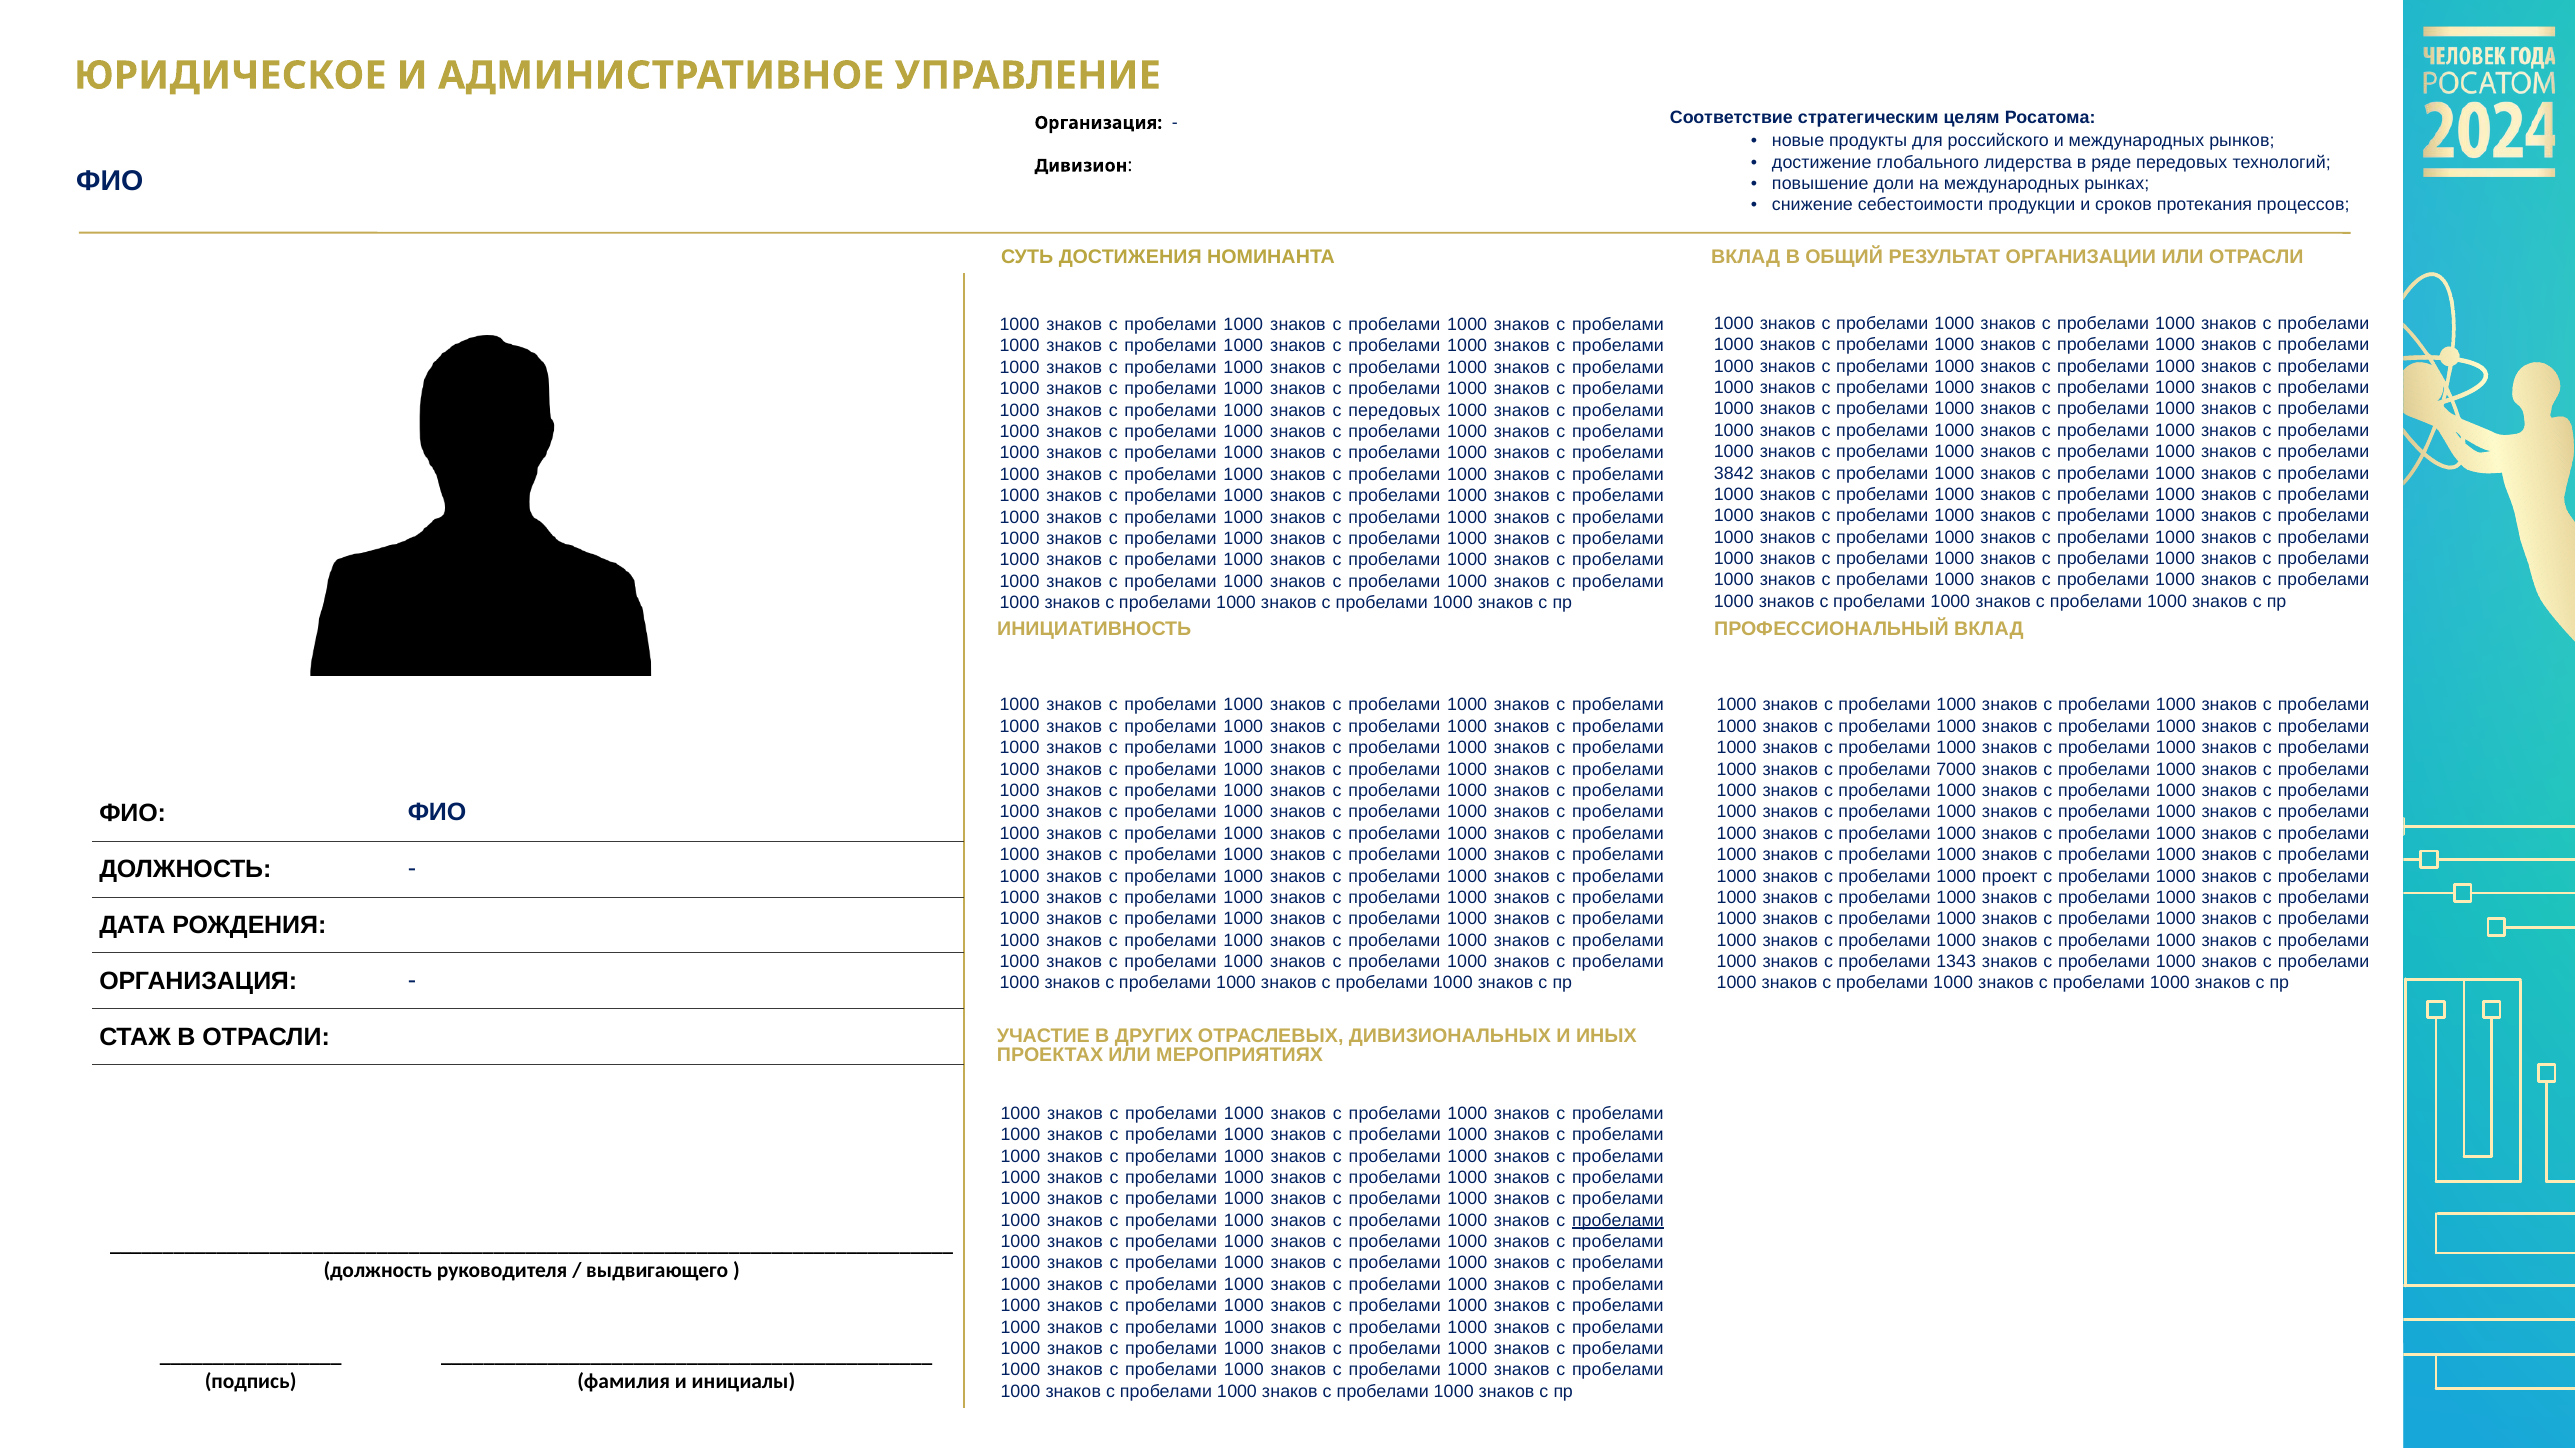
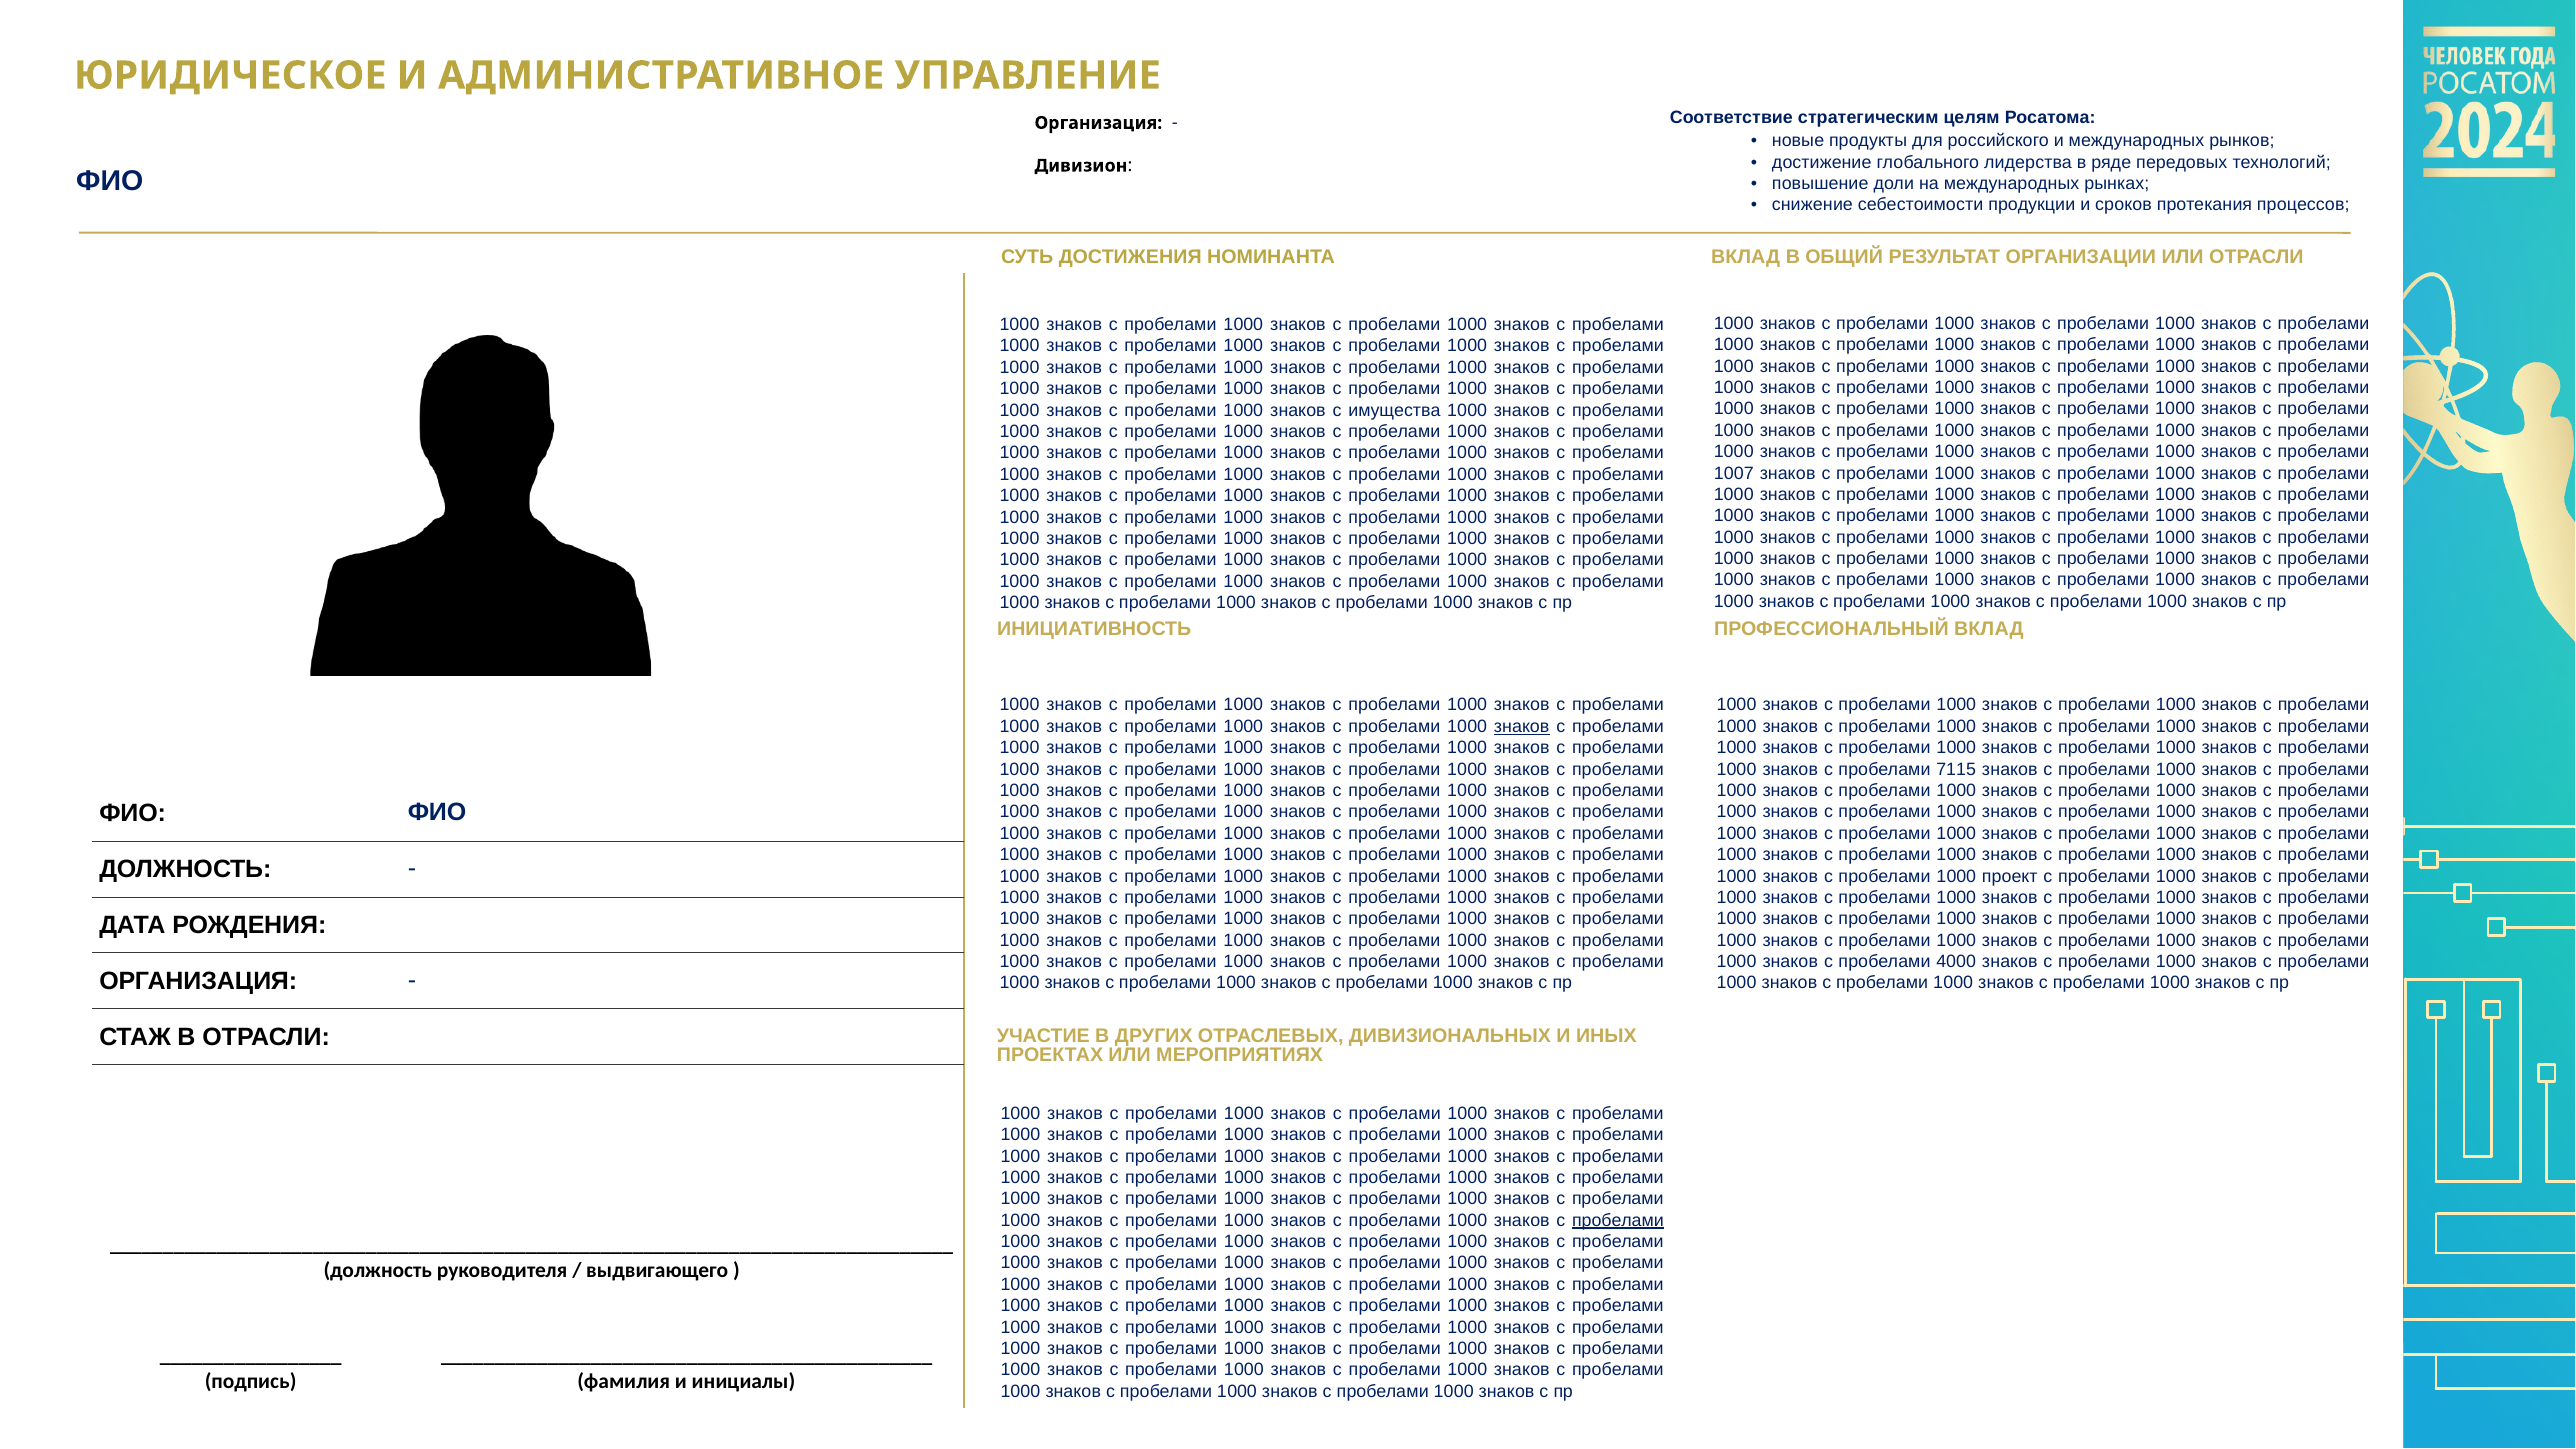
с передовых: передовых -> имущества
3842: 3842 -> 1007
знаков at (1522, 727) underline: none -> present
7000: 7000 -> 7115
1343: 1343 -> 4000
